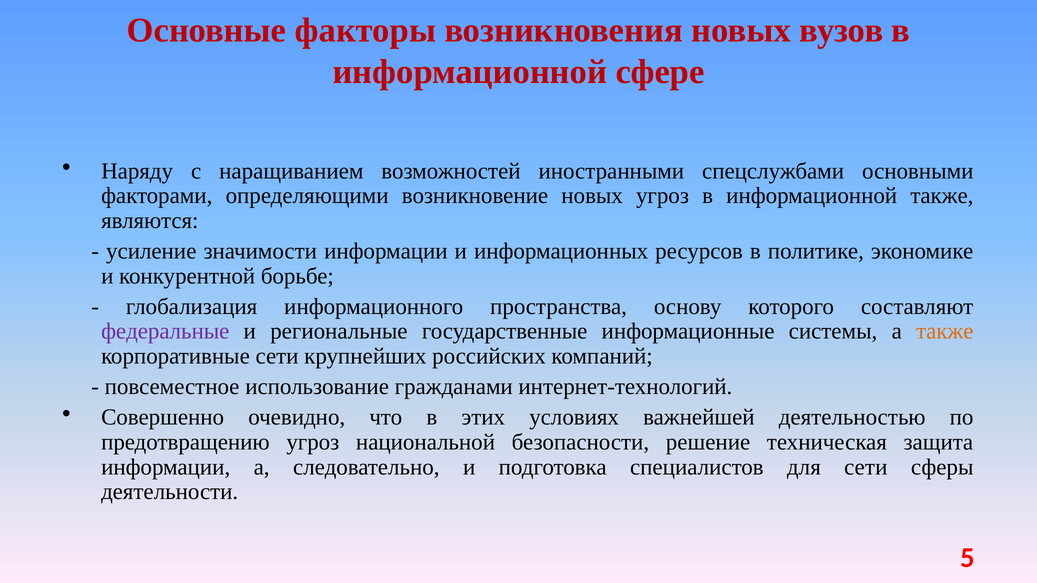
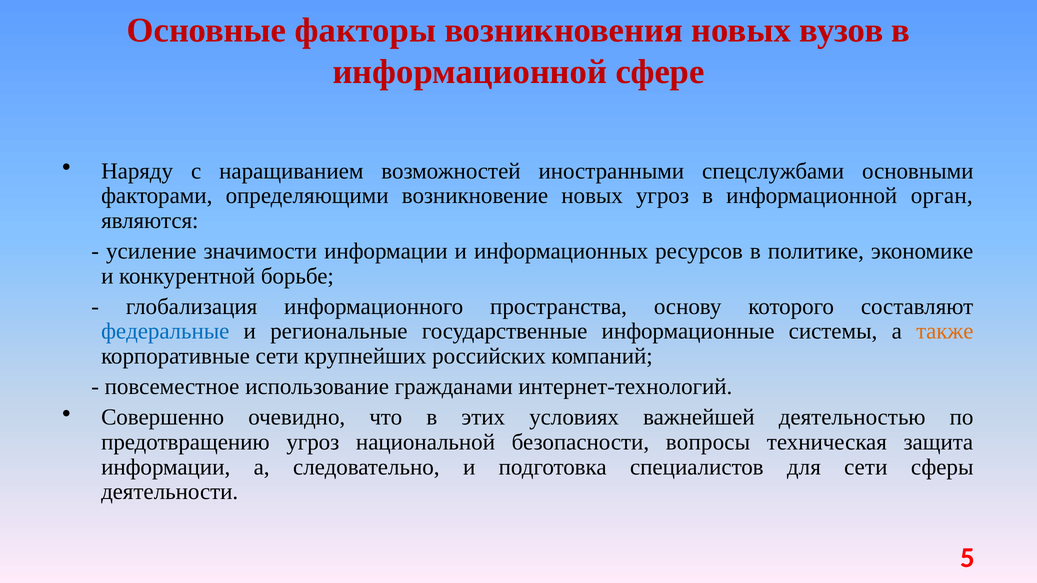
информационной также: также -> орган
федеральные colour: purple -> blue
решение: решение -> вопросы
